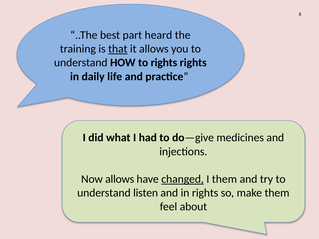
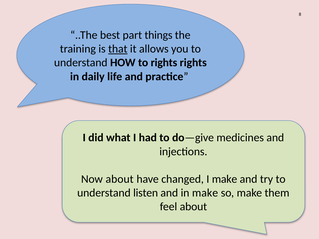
heard: heard -> things
Now allows: allows -> about
changed underline: present -> none
I them: them -> make
in rights: rights -> make
